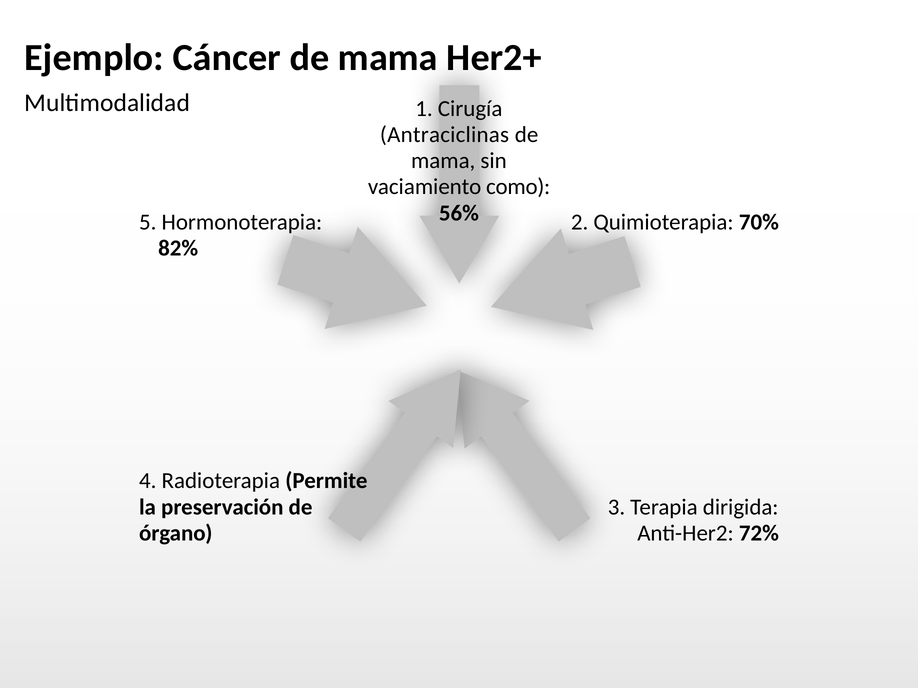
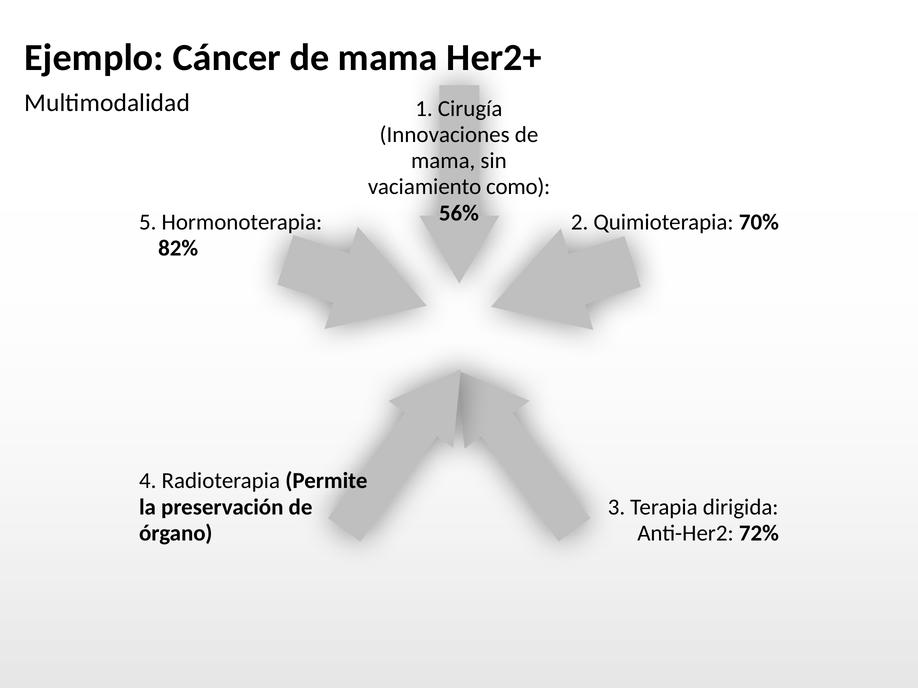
Antraciclinas: Antraciclinas -> Innovaciones
